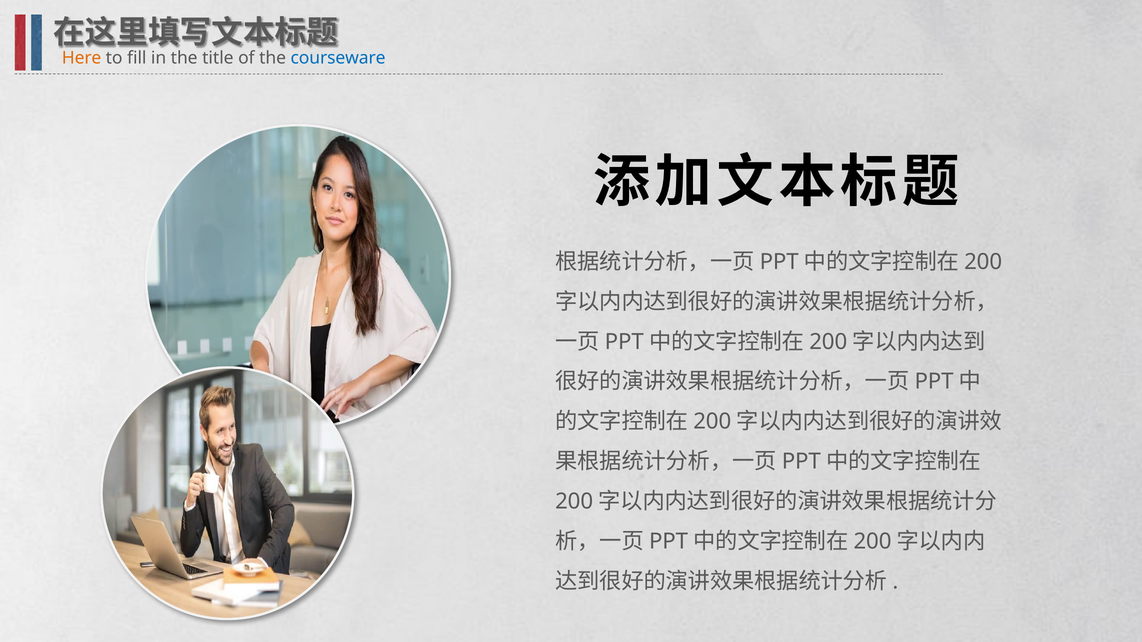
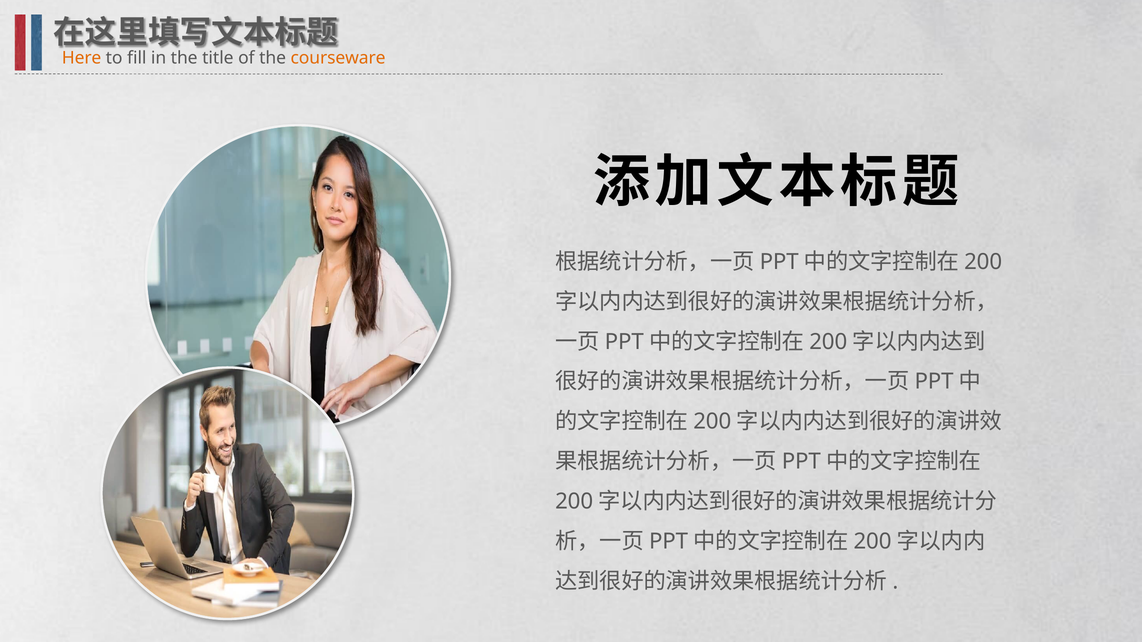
courseware colour: blue -> orange
